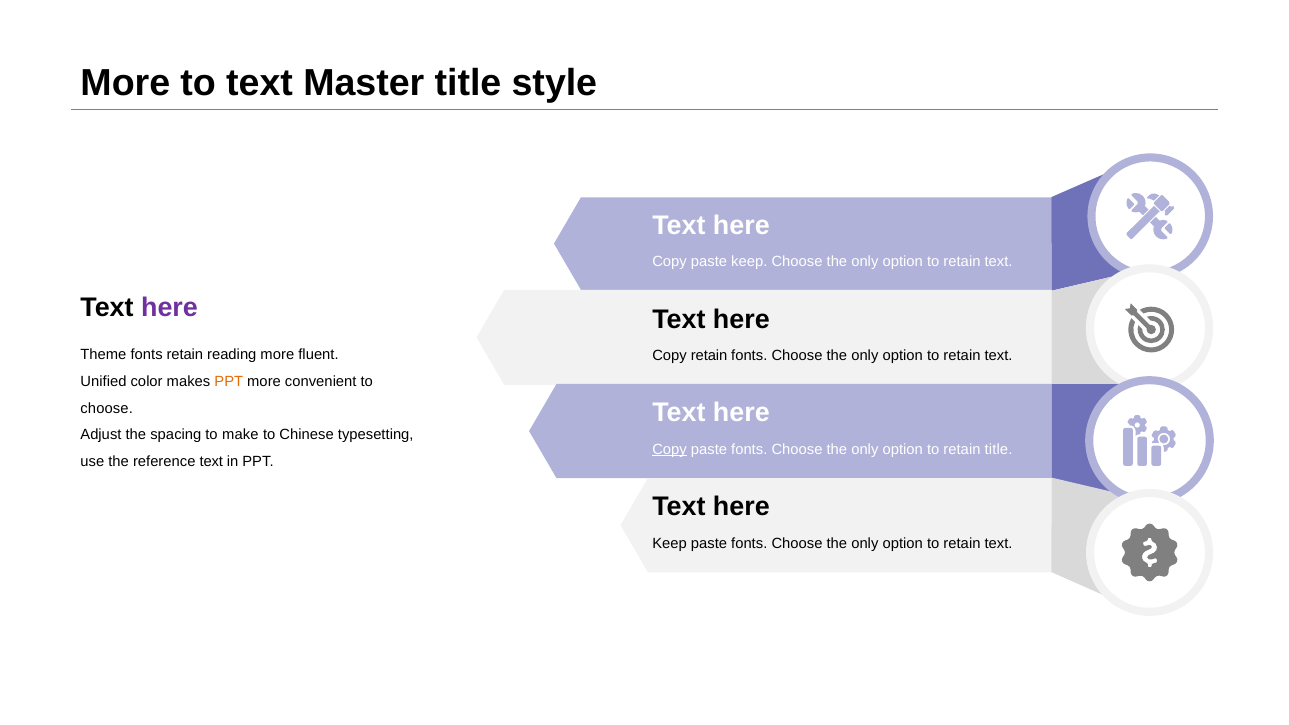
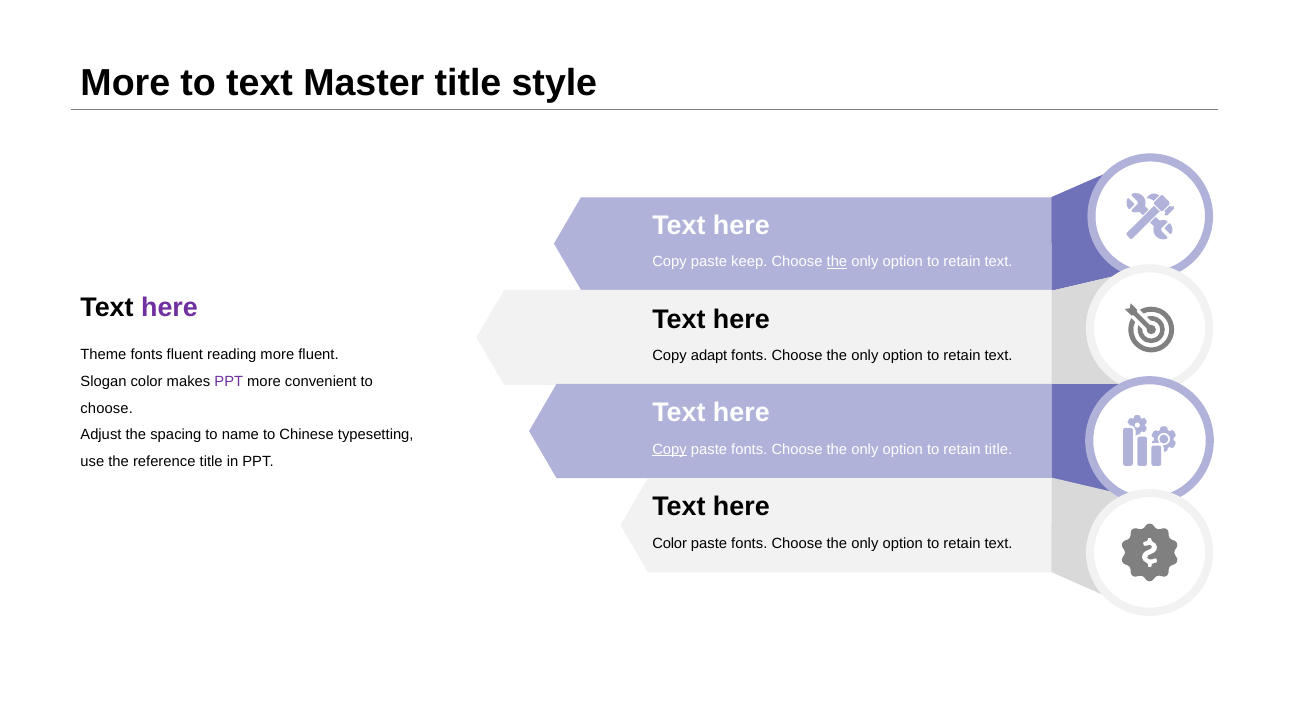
the at (837, 262) underline: none -> present
fonts retain: retain -> fluent
Copy retain: retain -> adapt
Unified: Unified -> Slogan
PPT at (229, 382) colour: orange -> purple
make: make -> name
reference text: text -> title
Keep at (670, 544): Keep -> Color
